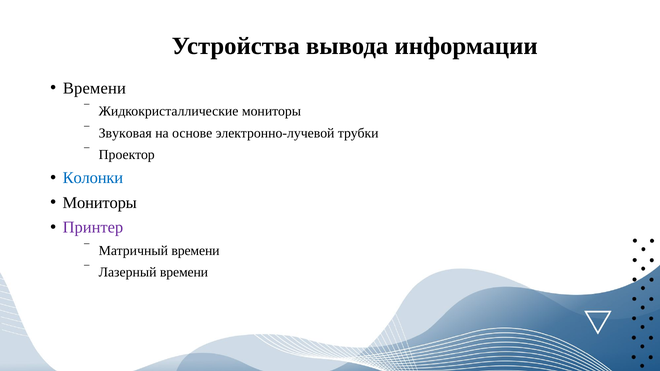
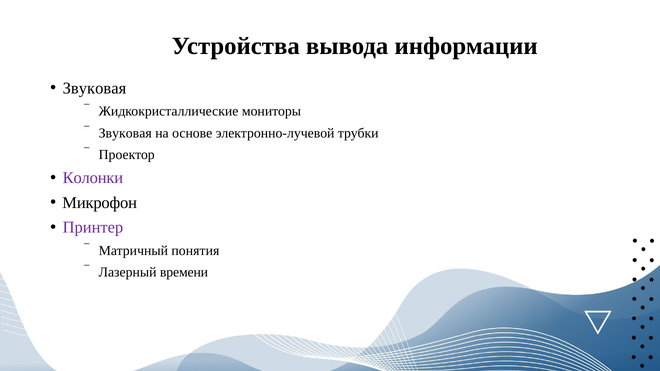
Времени at (94, 88): Времени -> Звуковая
Колонки colour: blue -> purple
Мониторы at (100, 203): Мониторы -> Микрофон
Матричный времени: времени -> понятия
